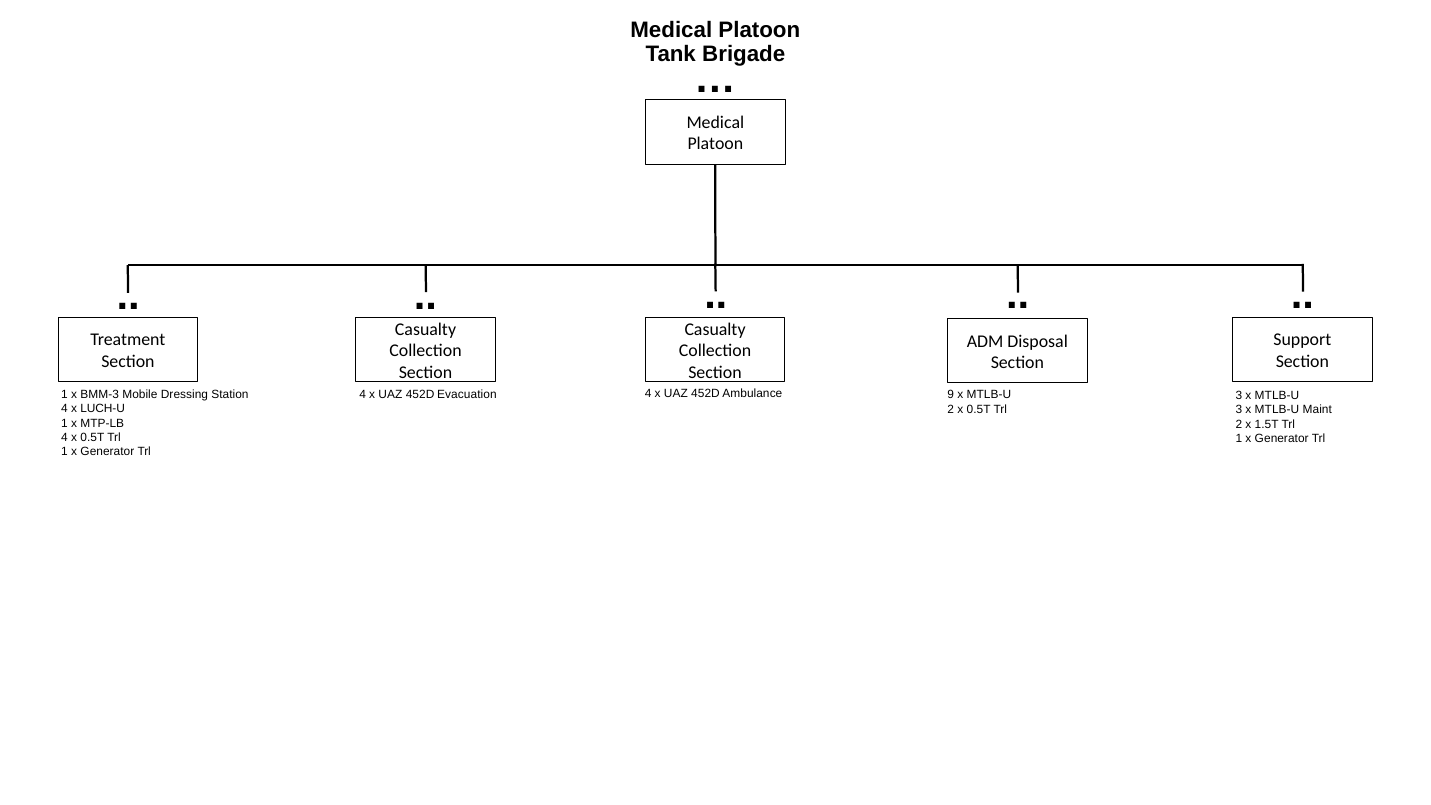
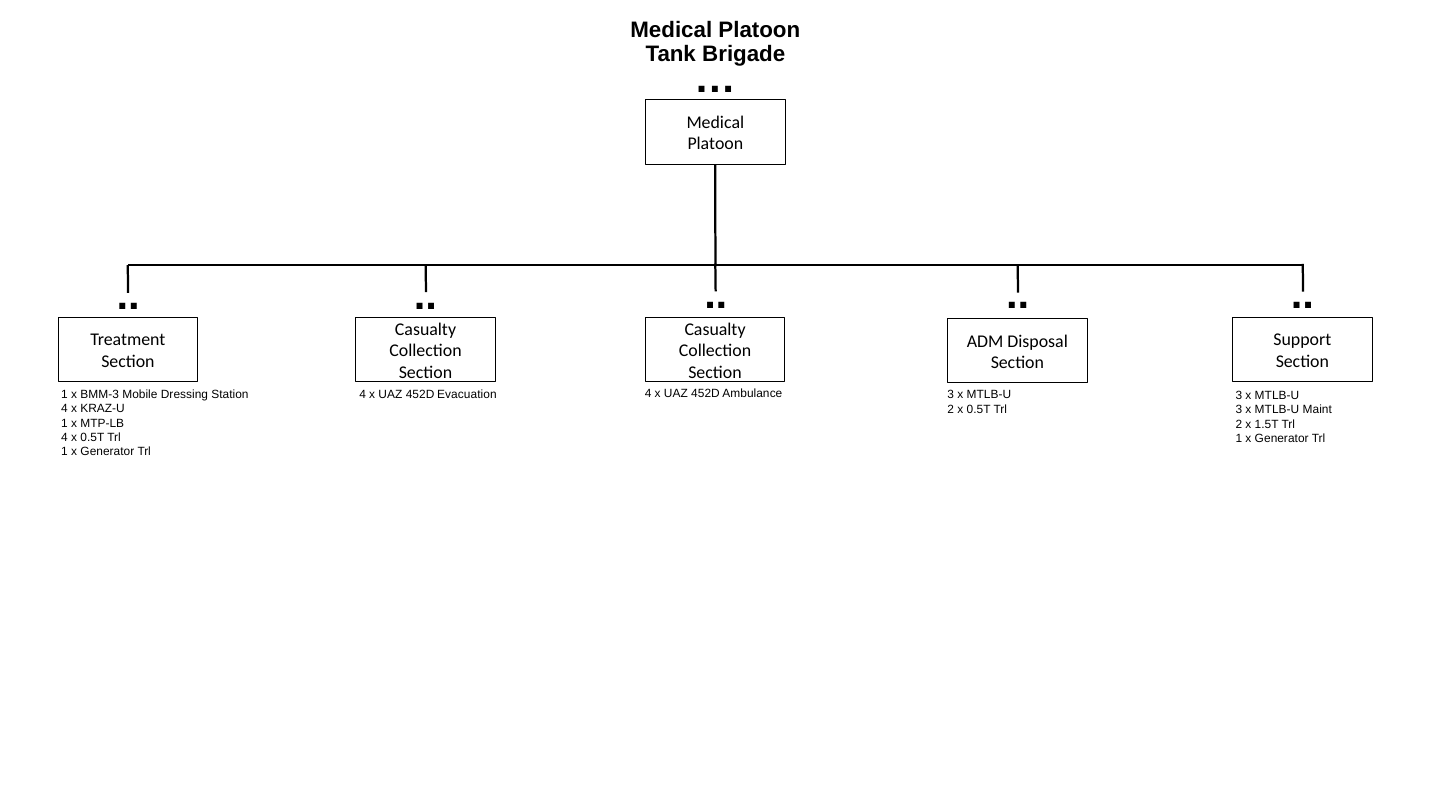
Ambulance 9: 9 -> 3
LUCH-U: LUCH-U -> KRAZ-U
